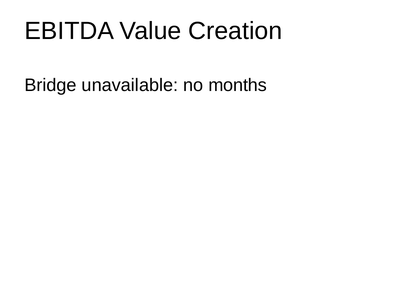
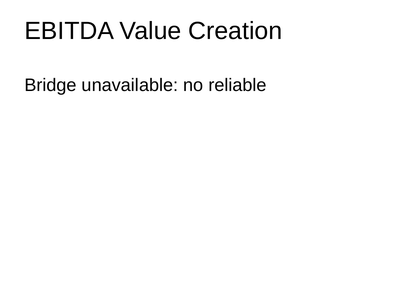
months: months -> reliable
